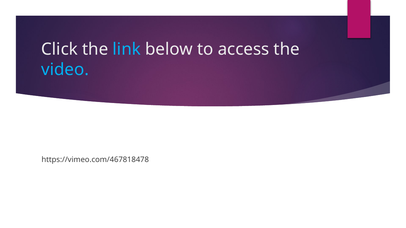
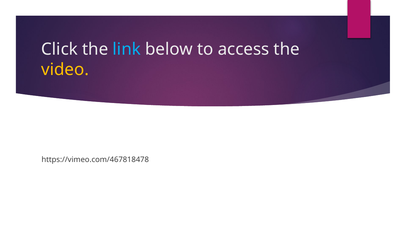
video colour: light blue -> yellow
